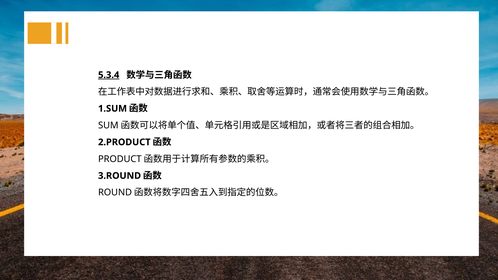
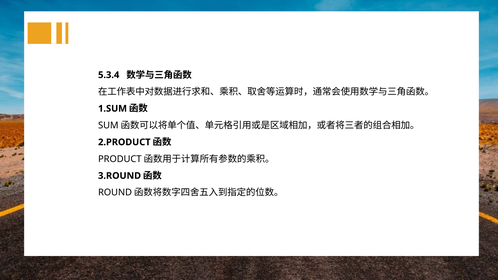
5.3.4 underline: present -> none
